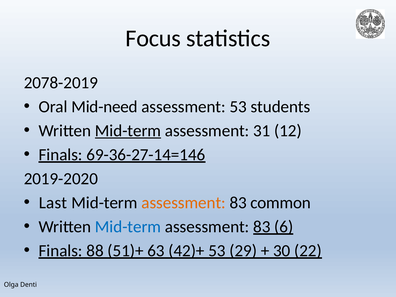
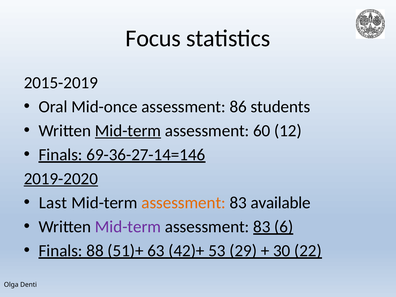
2078-2019: 2078-2019 -> 2015-2019
Mid-need: Mid-need -> Mid-once
assessment 53: 53 -> 86
31: 31 -> 60
2019-2020 underline: none -> present
common: common -> available
Mid-term at (128, 227) colour: blue -> purple
